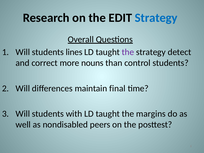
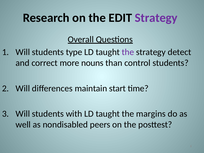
Strategy at (156, 18) colour: blue -> purple
lines: lines -> type
final: final -> start
